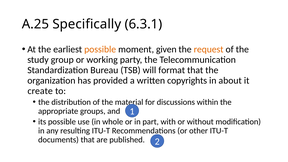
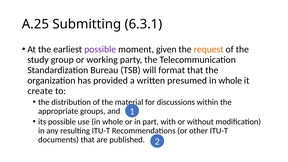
Specifically: Specifically -> Submitting
possible at (100, 49) colour: orange -> purple
copyrights: copyrights -> presumed
about at (230, 80): about -> whole
